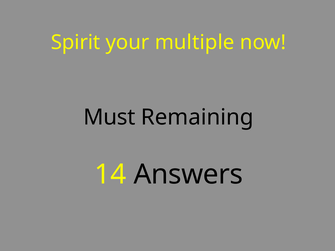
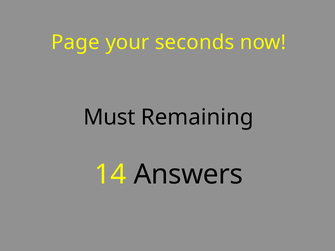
Spirit: Spirit -> Page
multiple: multiple -> seconds
